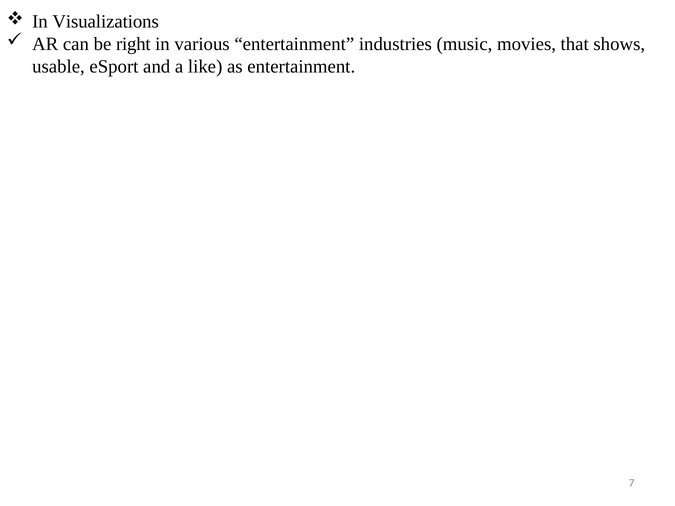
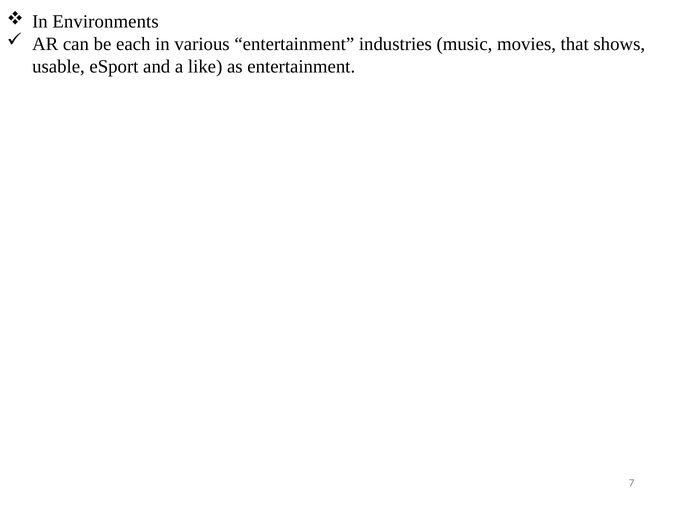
Visualizations: Visualizations -> Environments
right: right -> each
